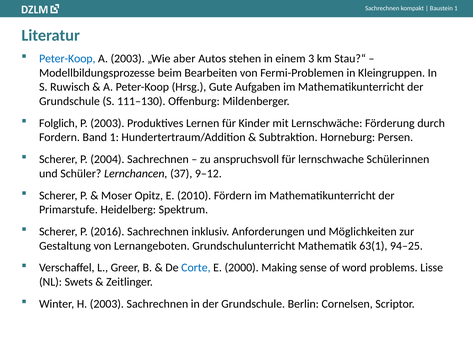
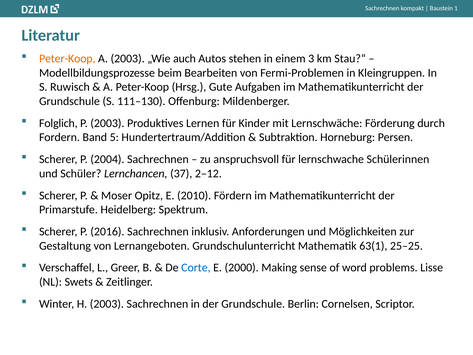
Peter-Koop at (67, 59) colour: blue -> orange
aber: aber -> auch
Band 1: 1 -> 5
9–12: 9–12 -> 2–12
94–25: 94–25 -> 25–25
